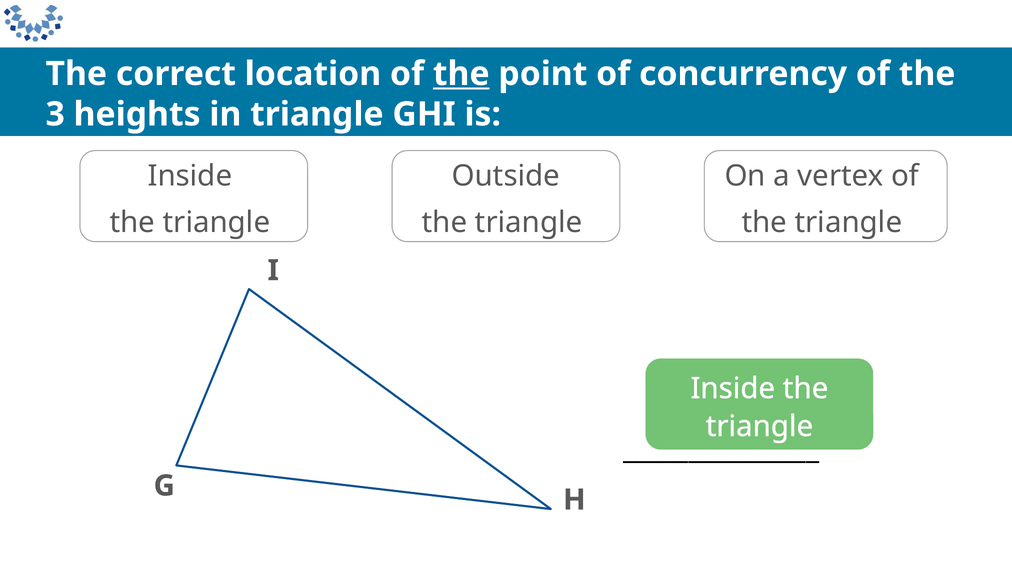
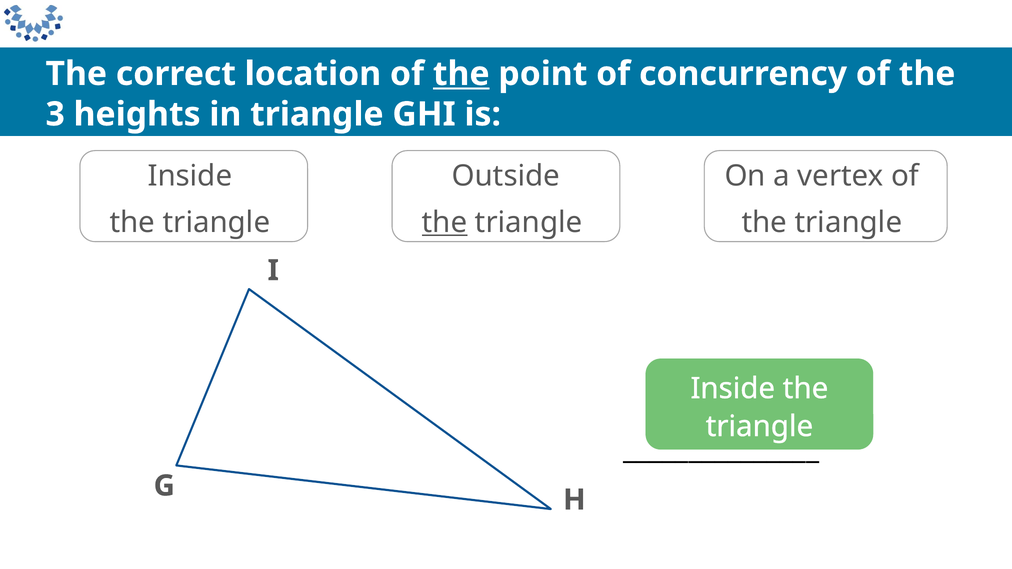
the at (445, 223) underline: none -> present
